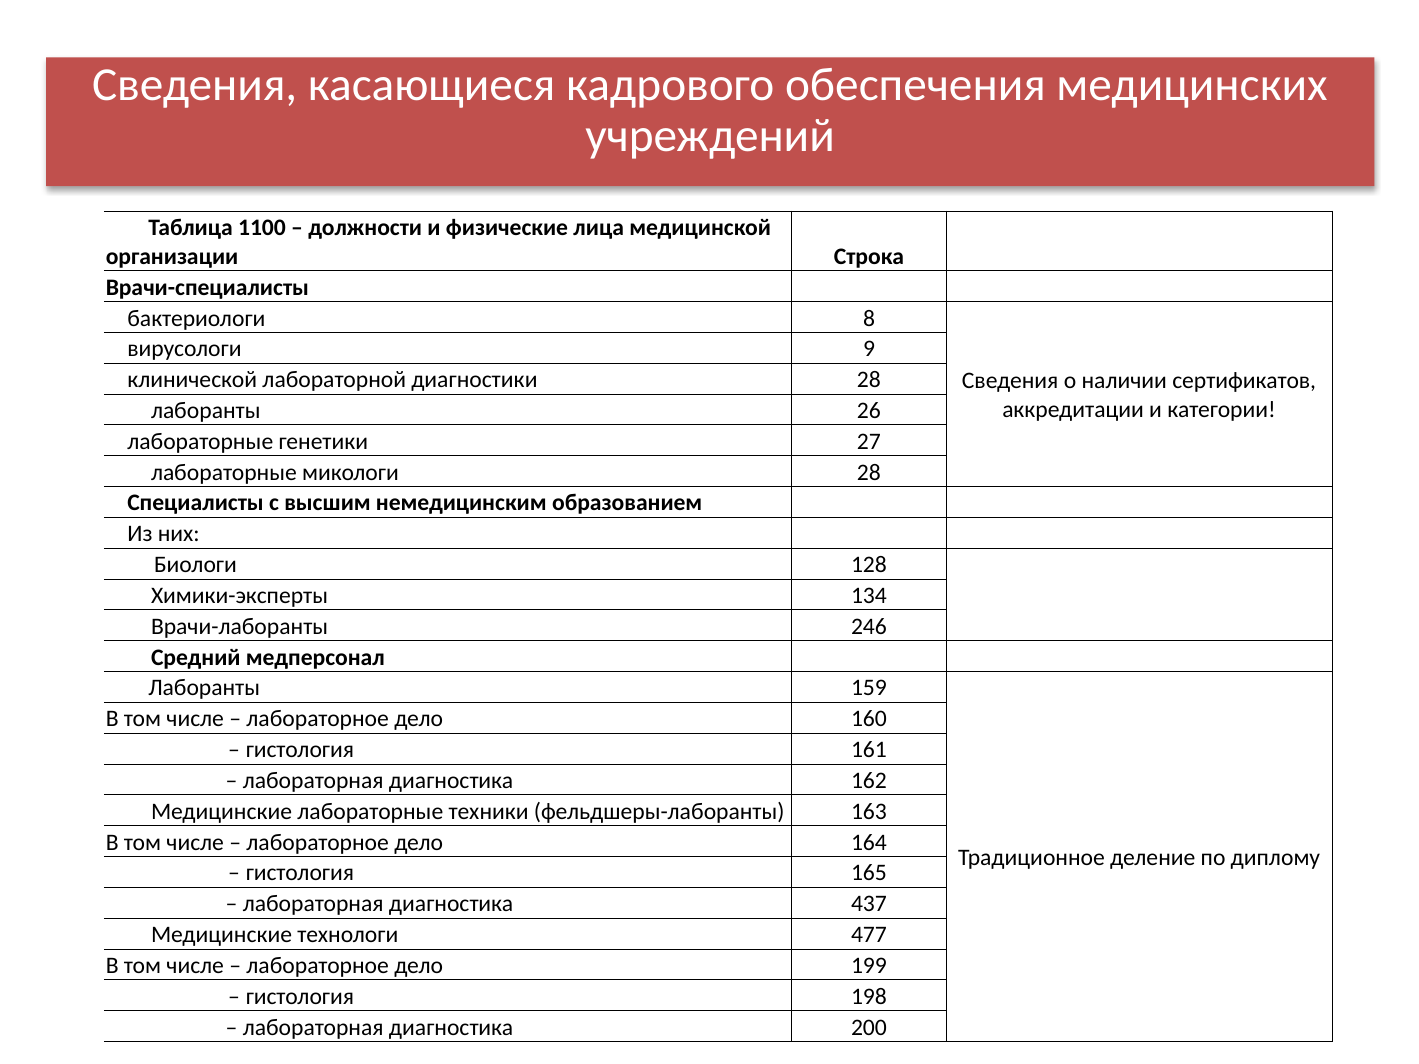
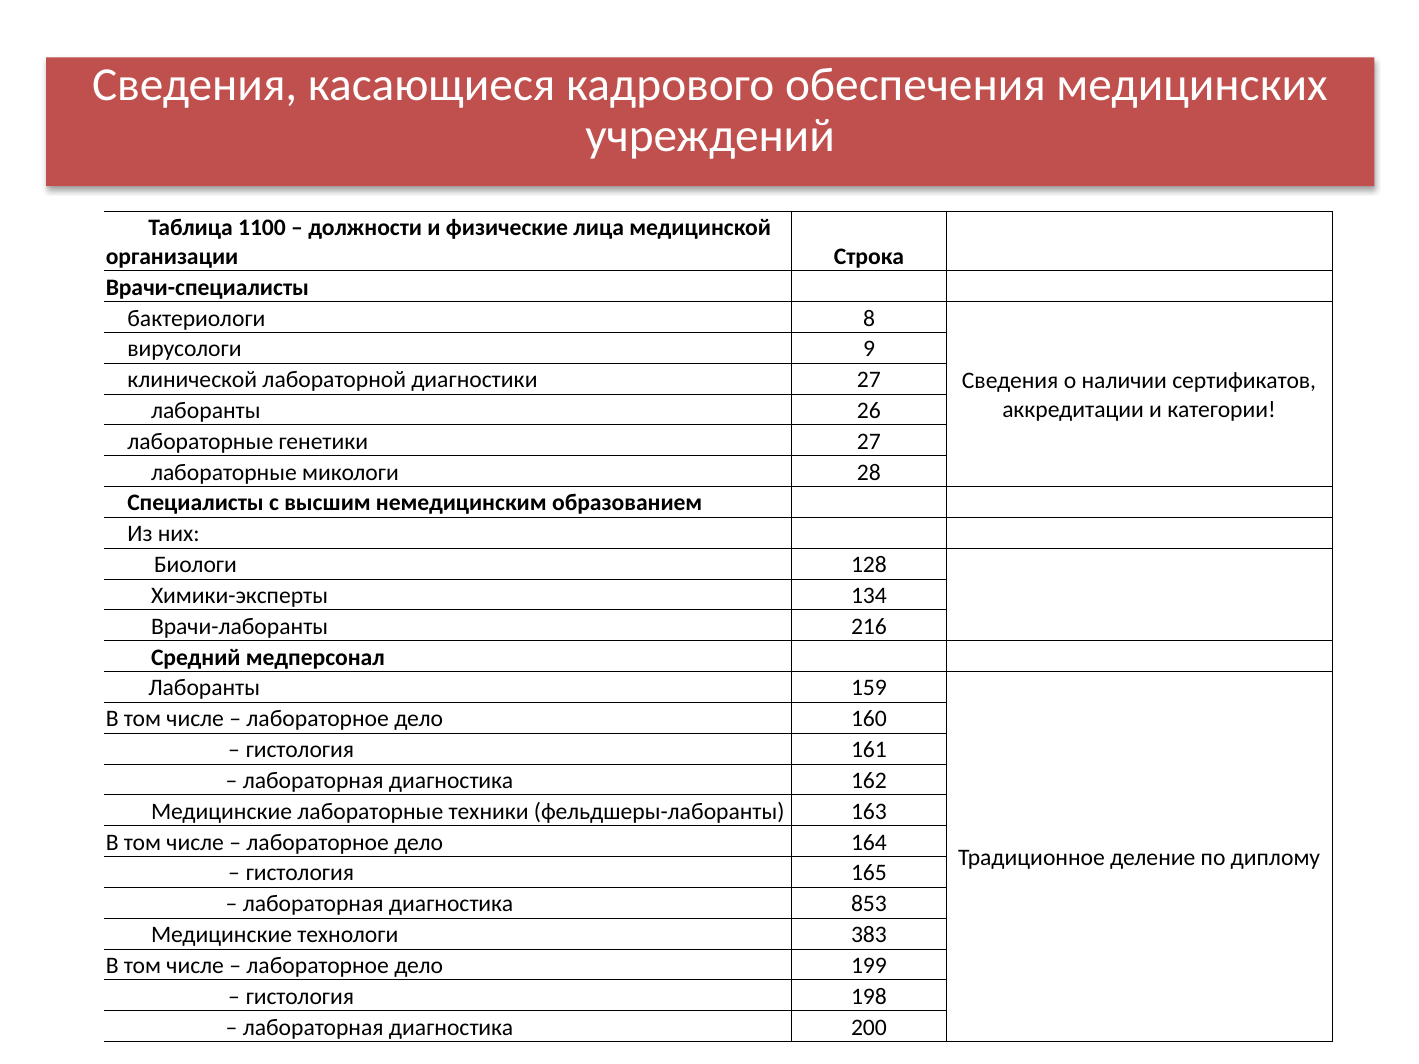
диагностики 28: 28 -> 27
246: 246 -> 216
437: 437 -> 853
477: 477 -> 383
